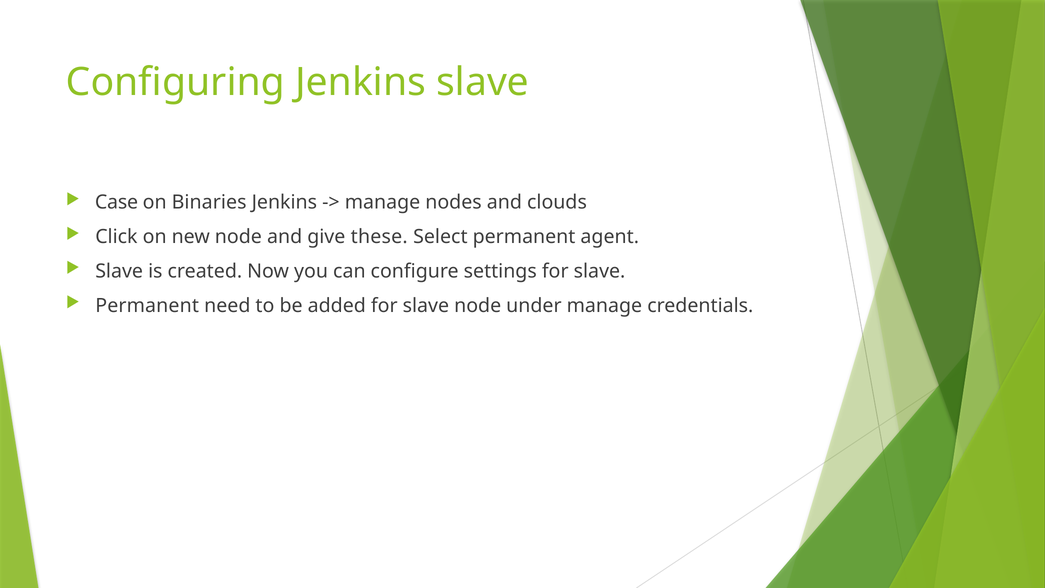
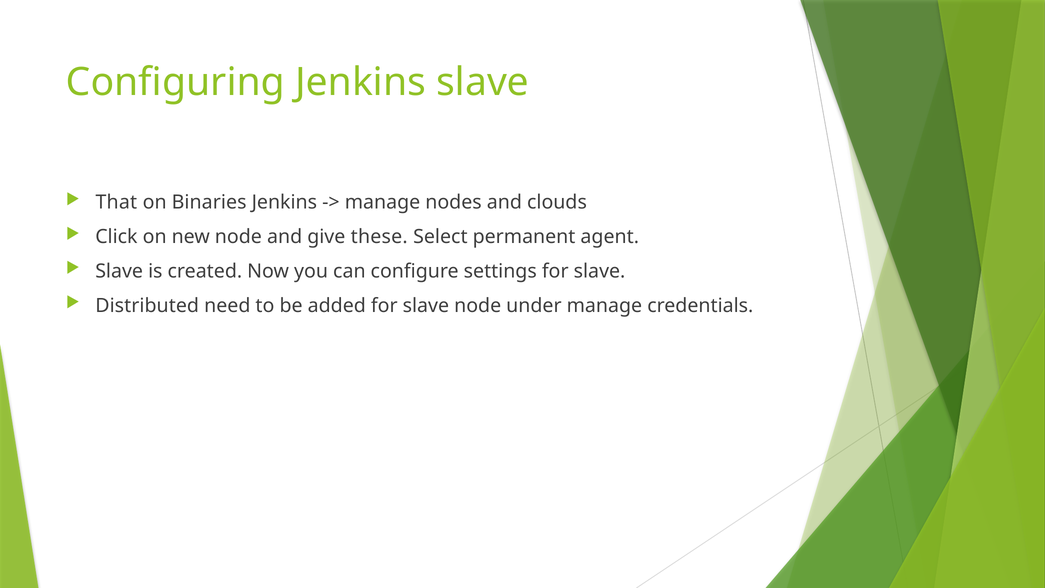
Case: Case -> That
Permanent at (147, 305): Permanent -> Distributed
